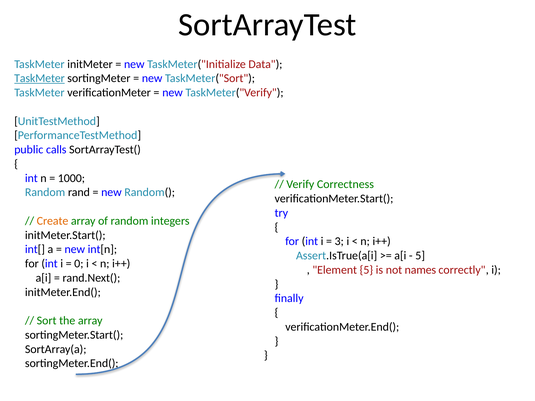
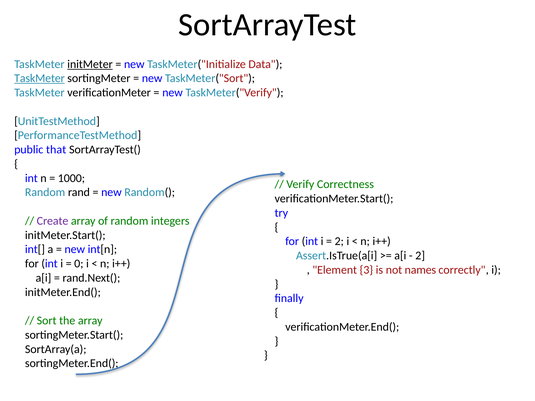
initMeter underline: none -> present
calls: calls -> that
Create colour: orange -> purple
3 at (339, 242): 3 -> 2
5 at (420, 256): 5 -> 2
Element 5: 5 -> 3
